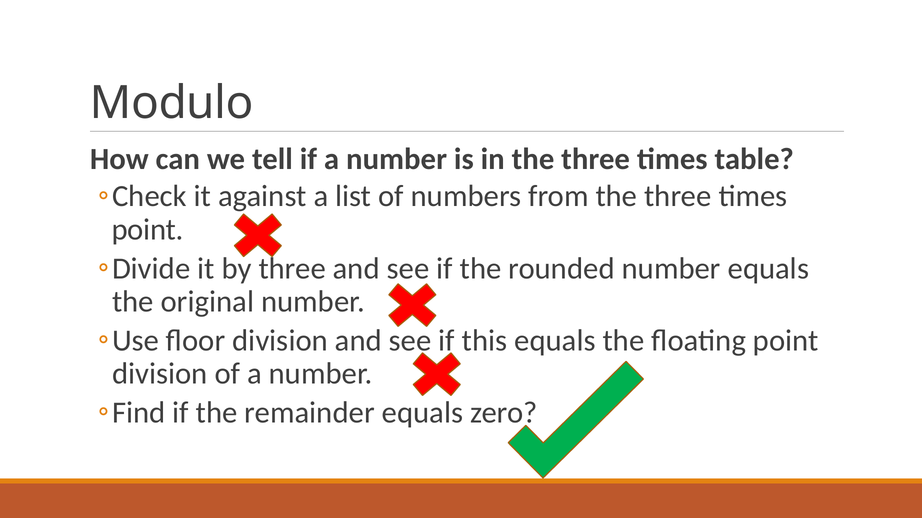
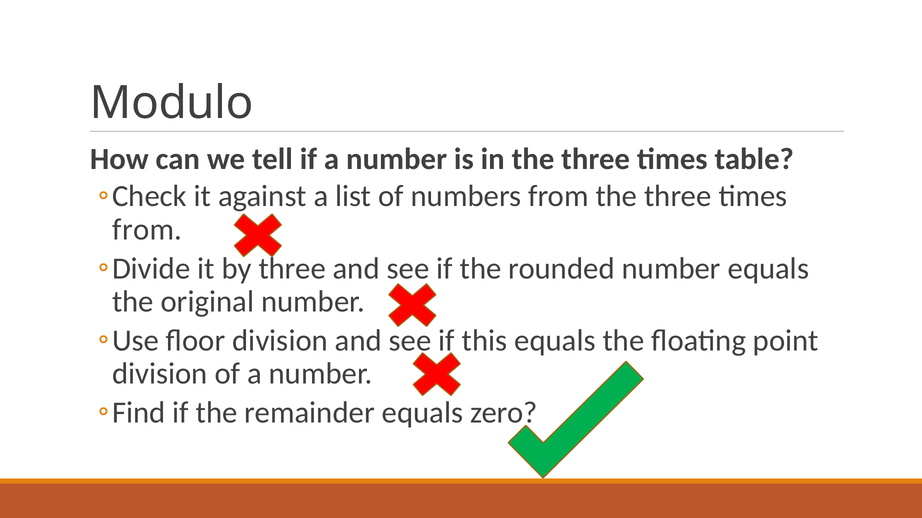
point at (148, 230): point -> from
